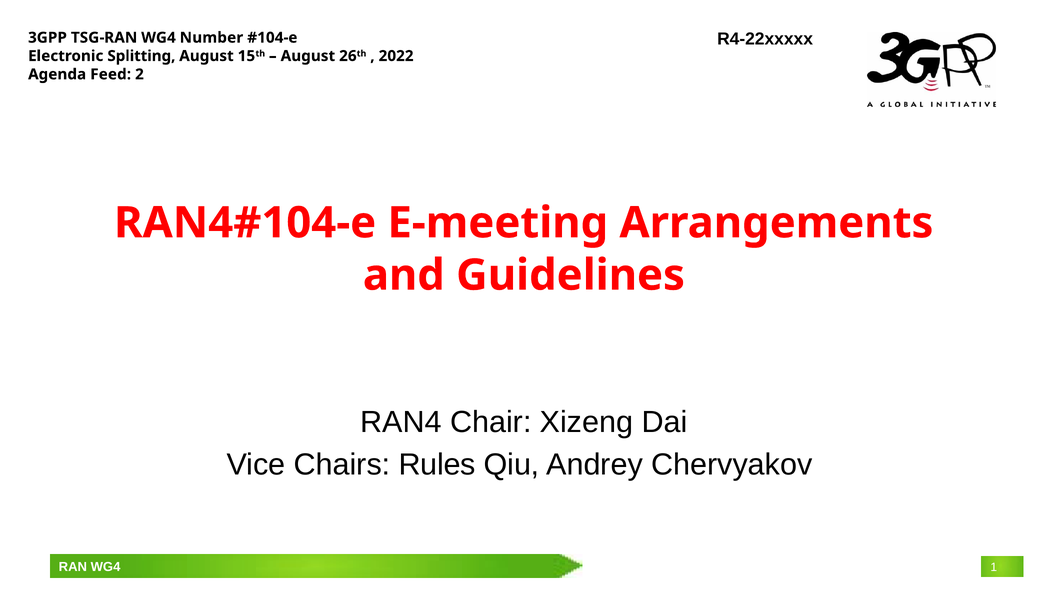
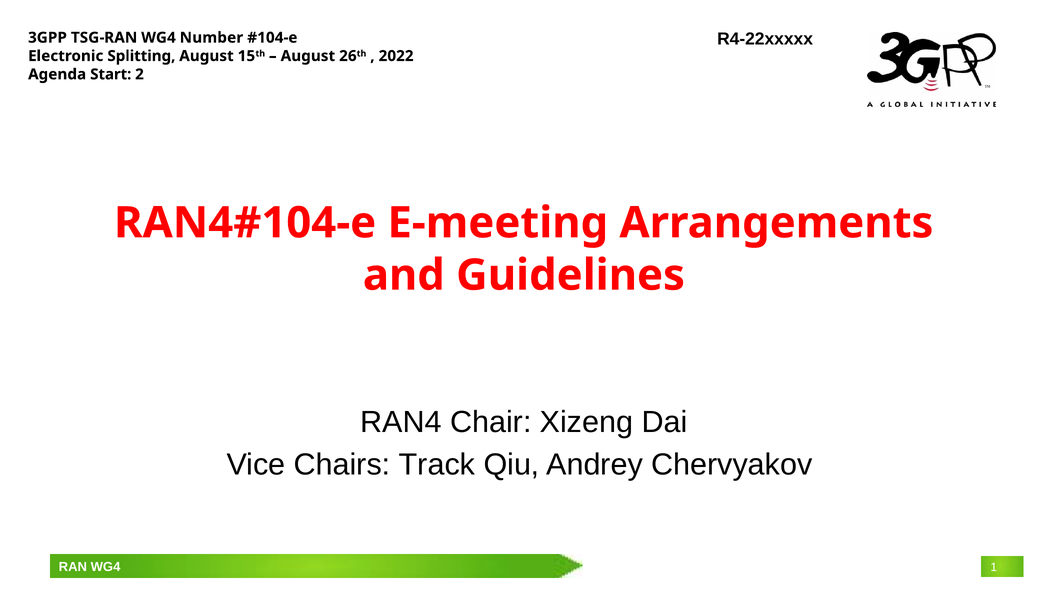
Feed: Feed -> Start
Rules: Rules -> Track
